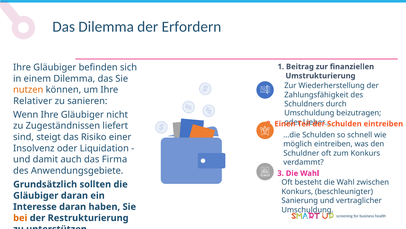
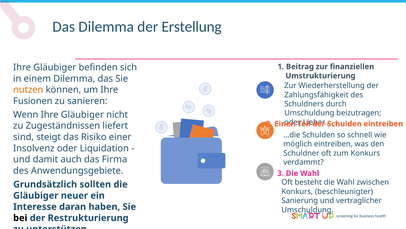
Erfordern: Erfordern -> Erstellung
Relativer: Relativer -> Fusionen
Gläubiger daran: daran -> neuer
bei colour: orange -> black
